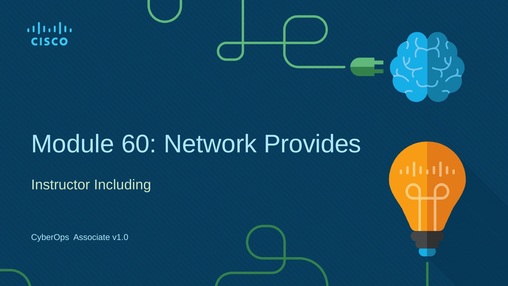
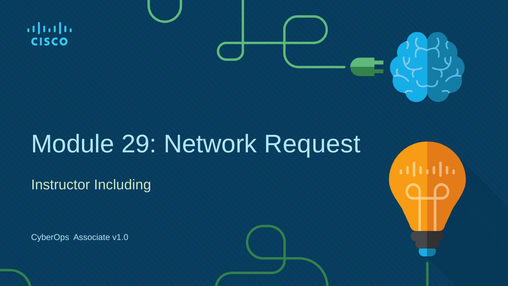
60: 60 -> 29
Provides: Provides -> Request
